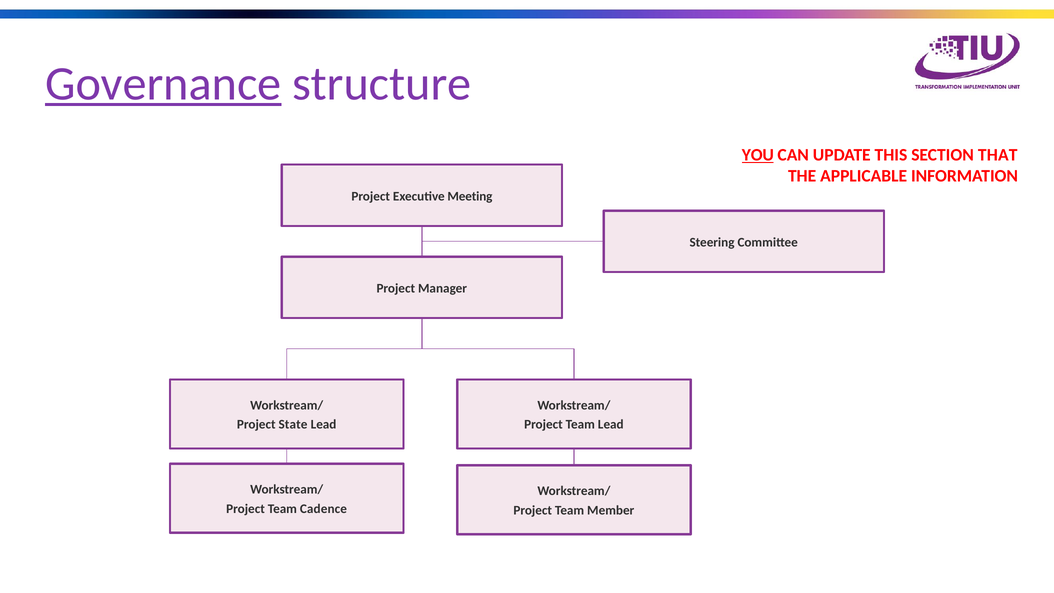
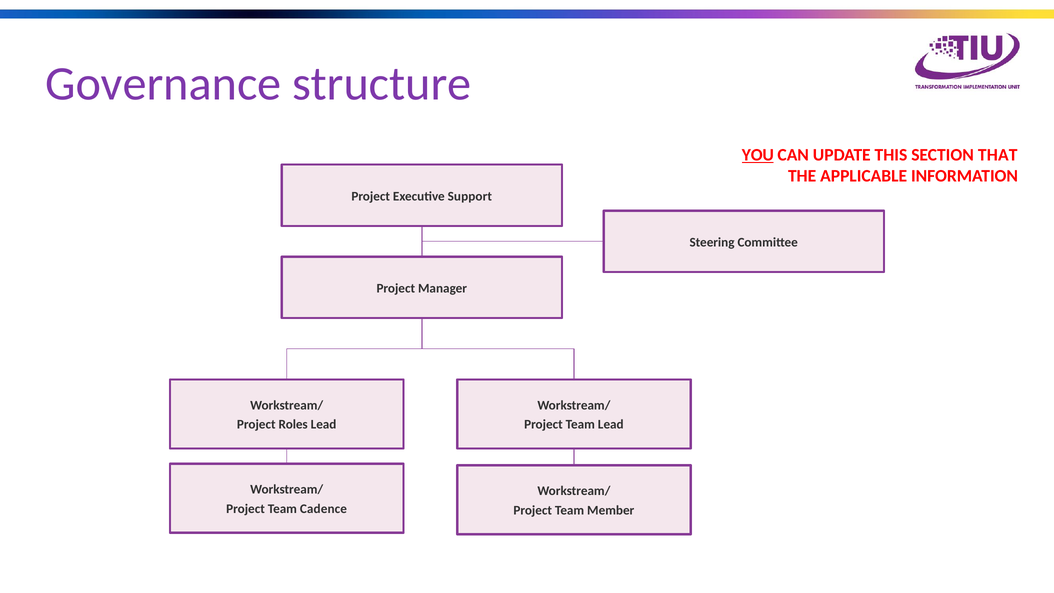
Governance underline: present -> none
Meeting: Meeting -> Support
State: State -> Roles
